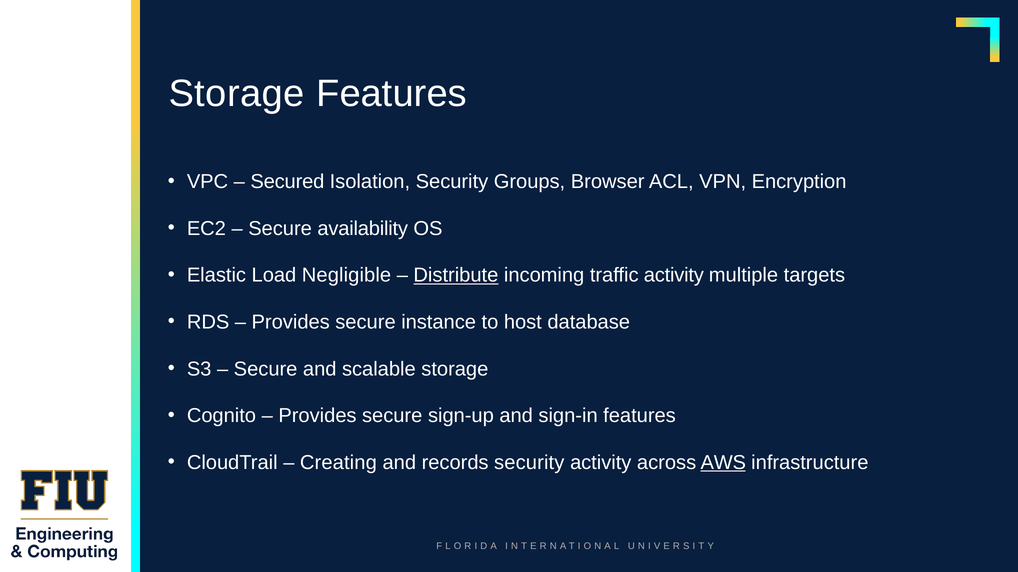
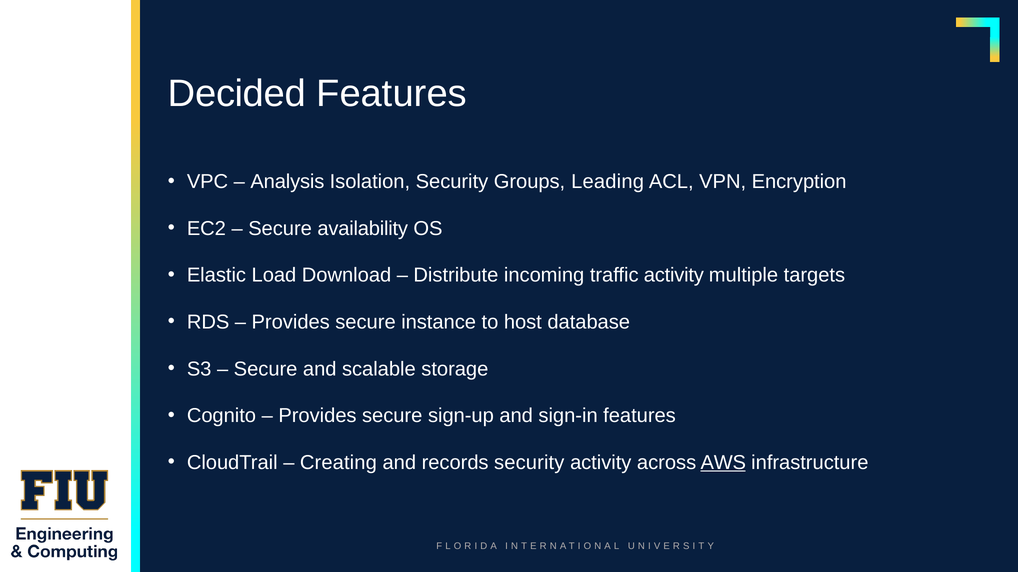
Storage at (237, 94): Storage -> Decided
Secured: Secured -> Analysis
Browser: Browser -> Leading
Negligible: Negligible -> Download
Distribute underline: present -> none
